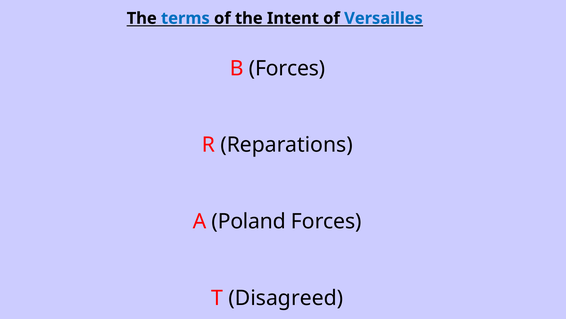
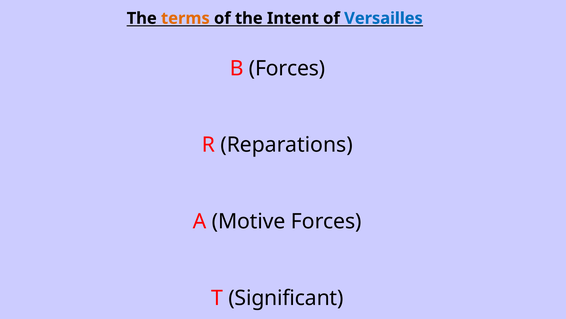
terms colour: blue -> orange
Poland: Poland -> Motive
Disagreed: Disagreed -> Significant
